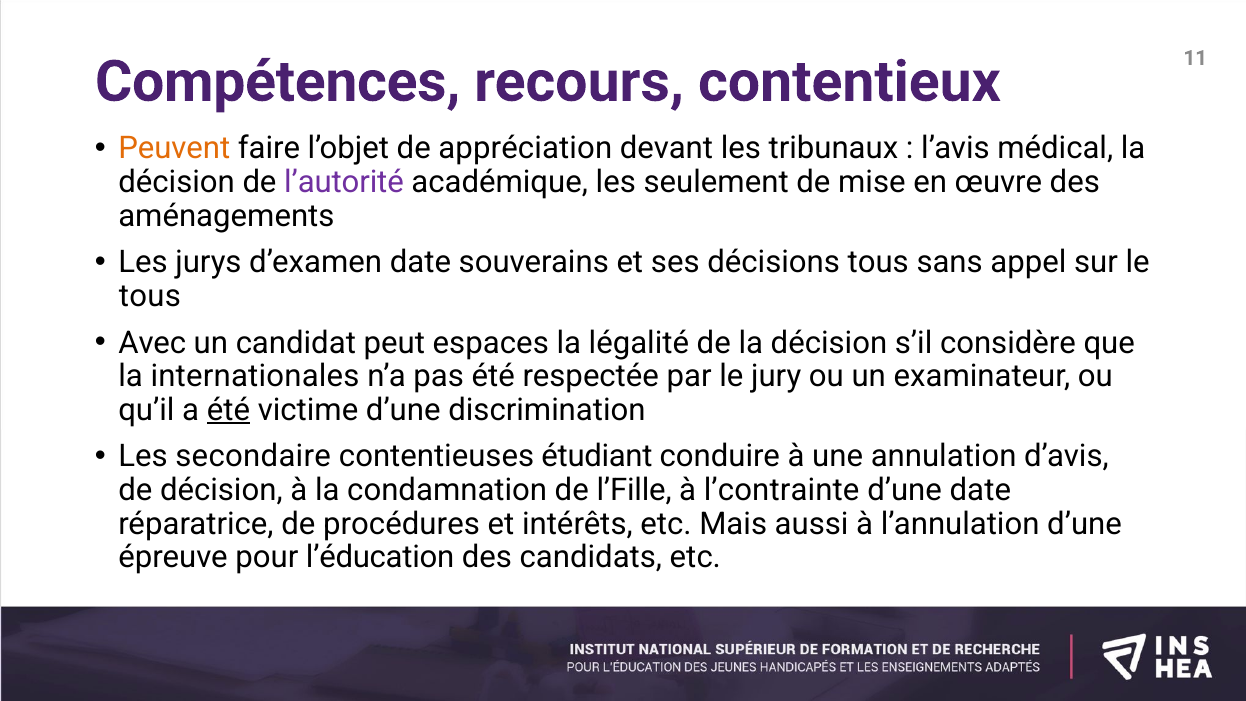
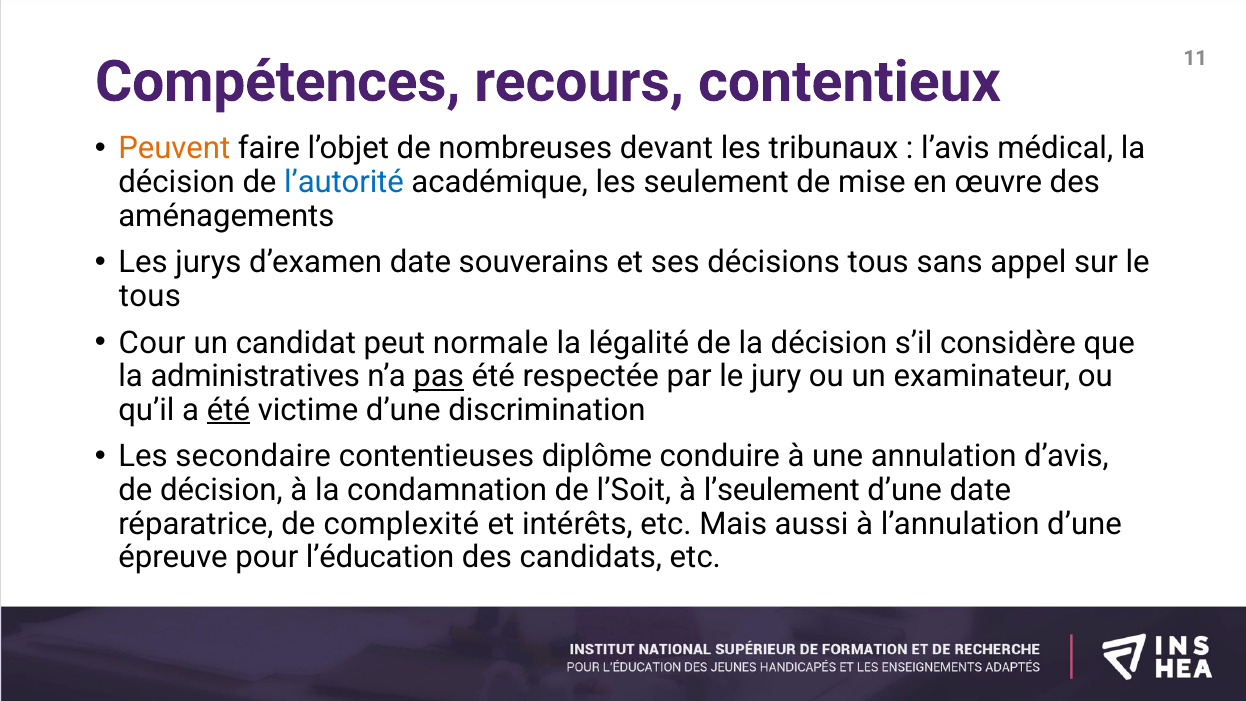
appréciation: appréciation -> nombreuses
l’autorité colour: purple -> blue
Avec: Avec -> Cour
espaces: espaces -> normale
internationales: internationales -> administratives
pas underline: none -> present
étudiant: étudiant -> diplôme
l’Fille: l’Fille -> l’Soit
l’contrainte: l’contrainte -> l’seulement
procédures: procédures -> complexité
